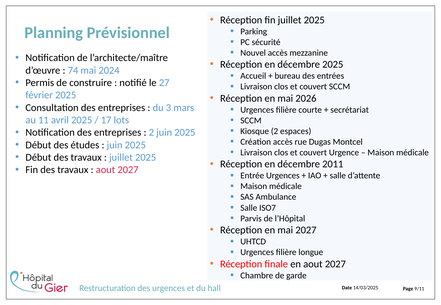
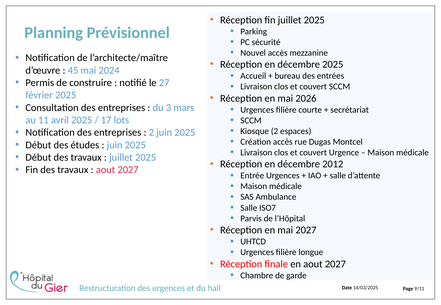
74: 74 -> 45
2011: 2011 -> 2012
